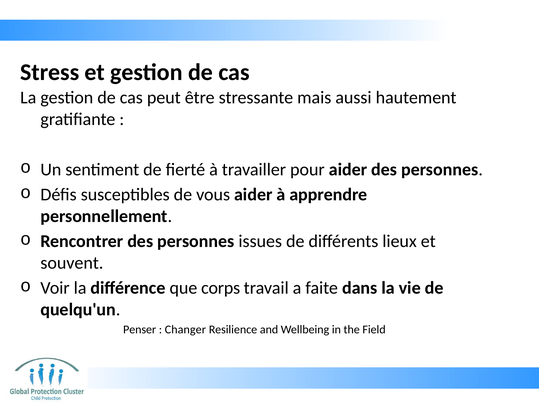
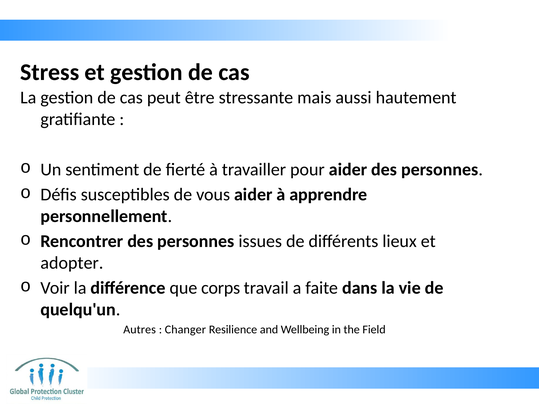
souvent: souvent -> adopter
Penser: Penser -> Autres
